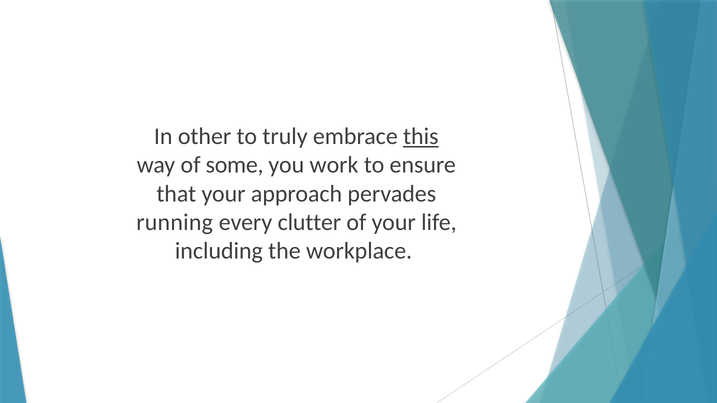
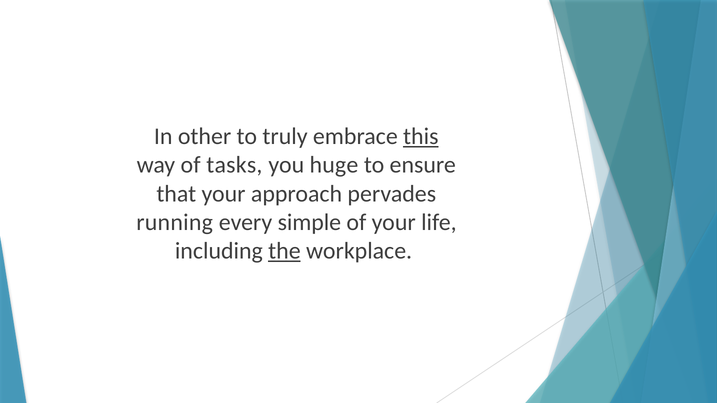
some: some -> tasks
work: work -> huge
clutter: clutter -> simple
the underline: none -> present
